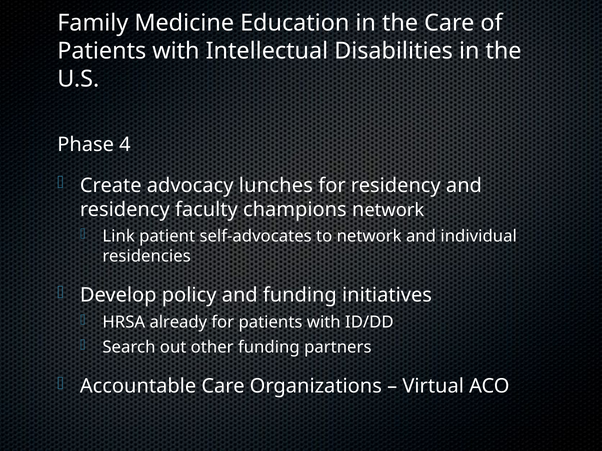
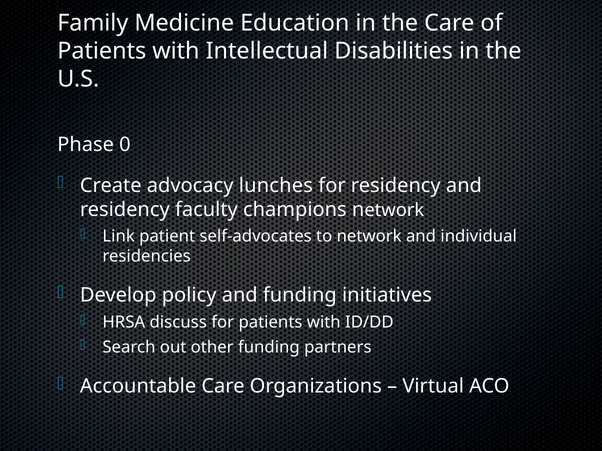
4: 4 -> 0
already: already -> discuss
